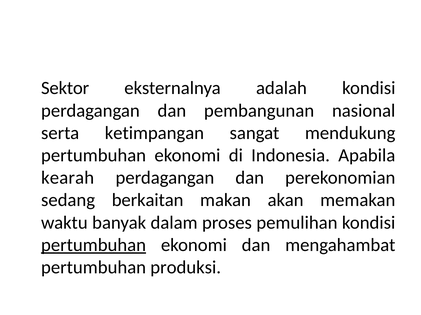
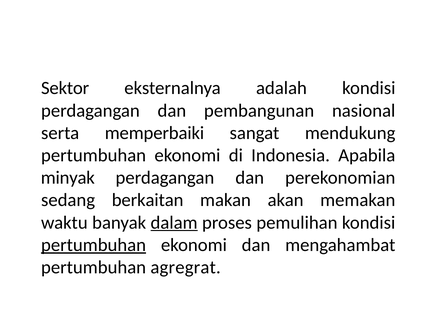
ketimpangan: ketimpangan -> memperbaiki
kearah: kearah -> minyak
dalam underline: none -> present
produksi: produksi -> agregrat
